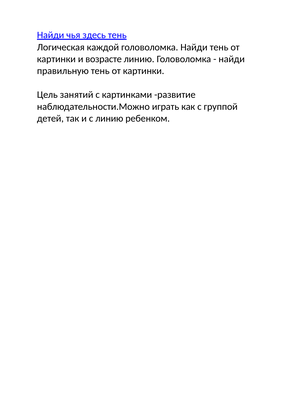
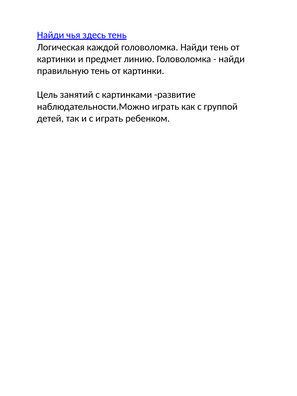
возрасте: возрасте -> предмет
с линию: линию -> играть
